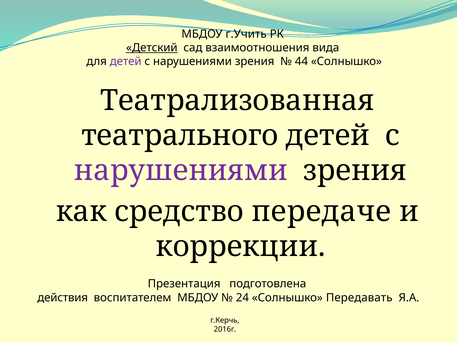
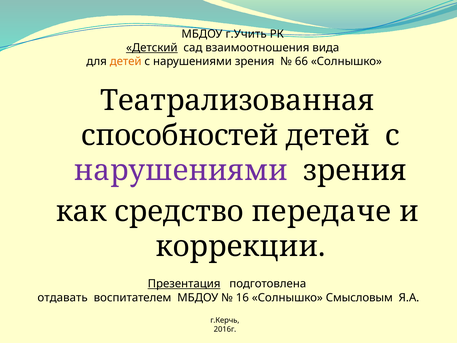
детей at (126, 61) colour: purple -> orange
44: 44 -> 66
театрального: театрального -> способностей
Презентация underline: none -> present
действия: действия -> отдавать
24: 24 -> 16
Передавать: Передавать -> Смысловым
